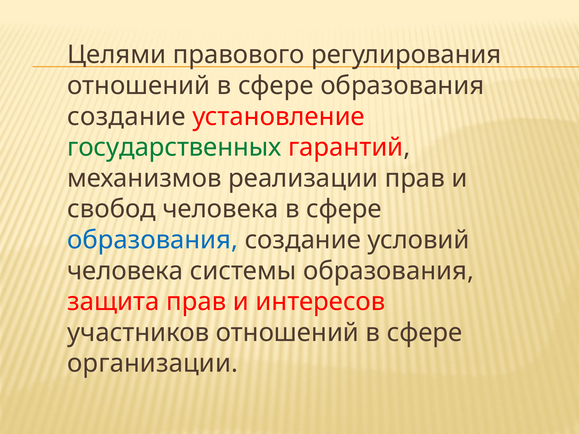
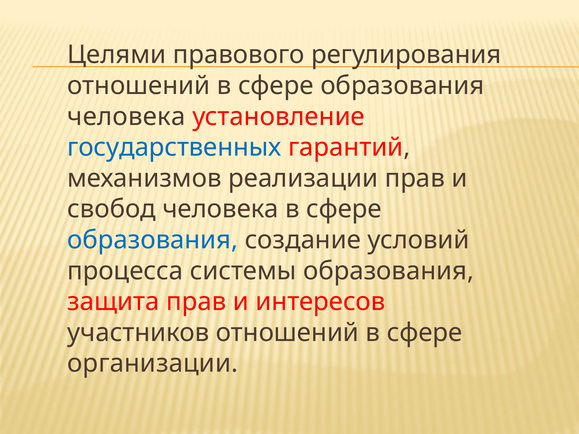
создание at (126, 117): создание -> человека
государственных colour: green -> blue
человека at (125, 271): человека -> процесса
